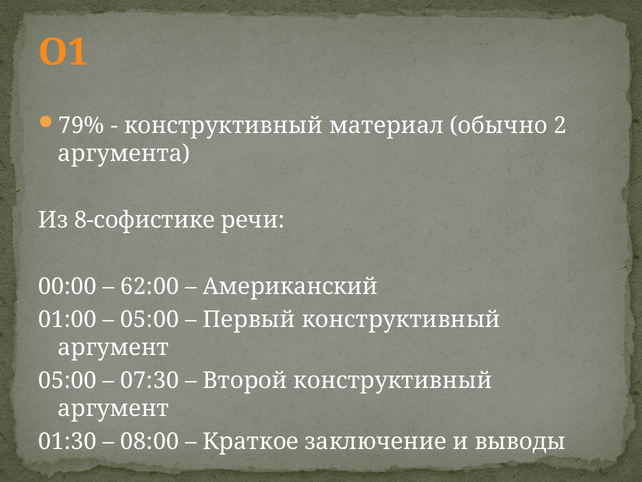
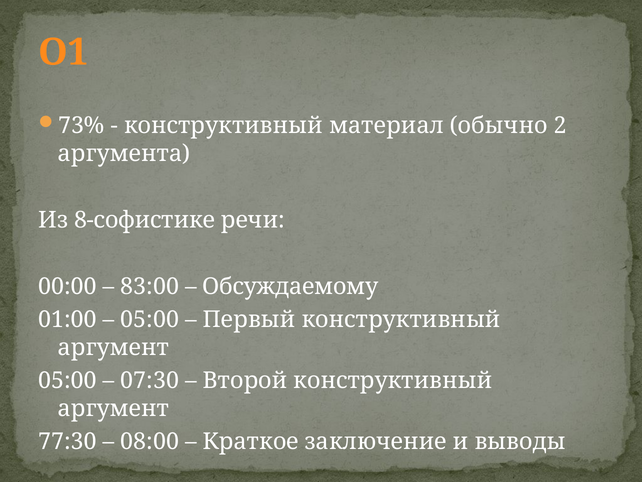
79%: 79% -> 73%
62:00: 62:00 -> 83:00
Американский: Американский -> Обсуждаемому
01:30: 01:30 -> 77:30
